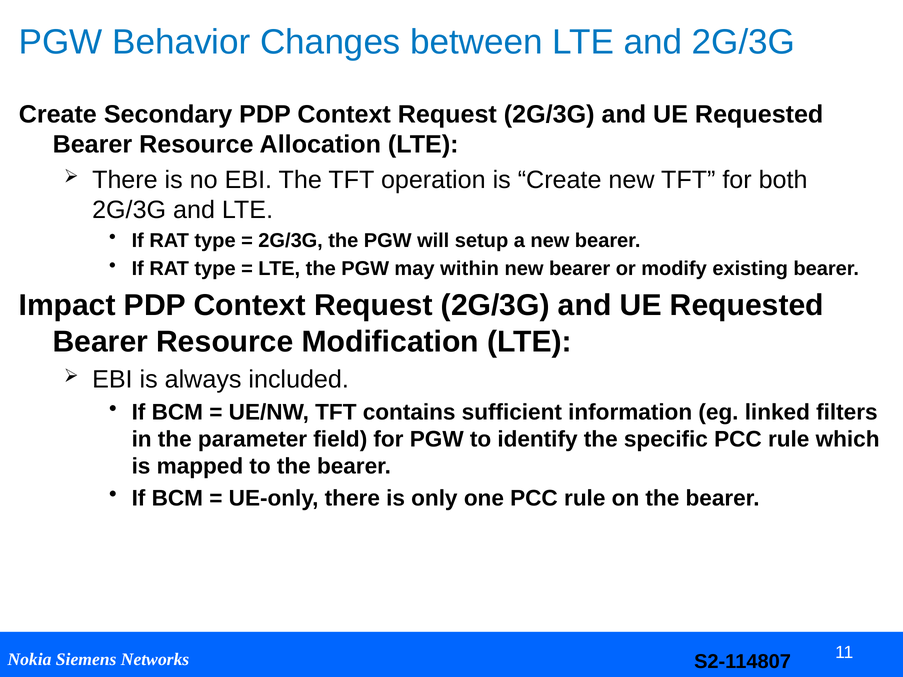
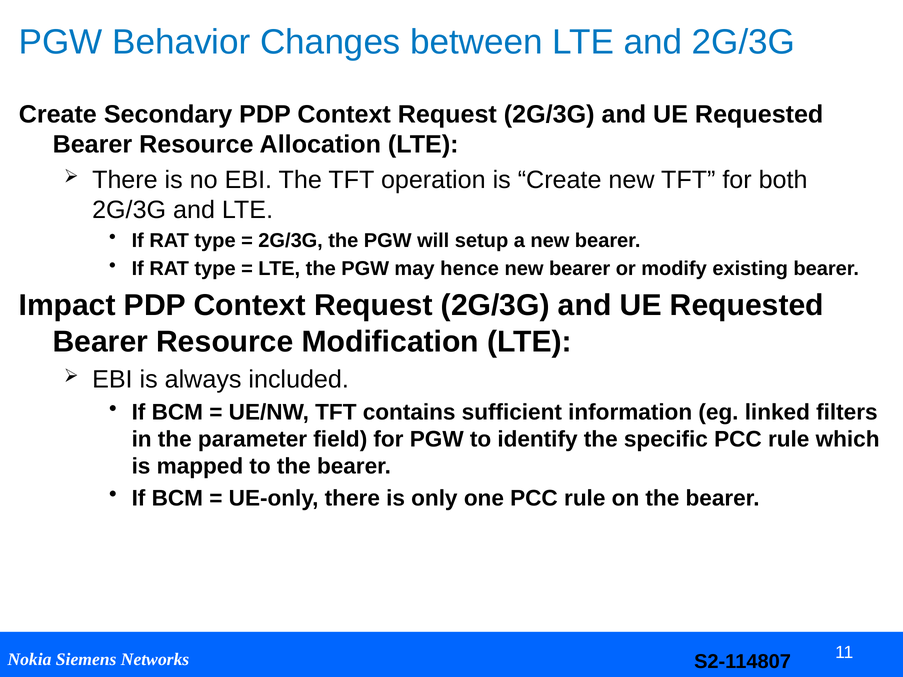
within: within -> hence
